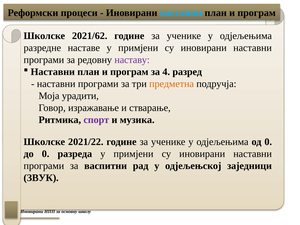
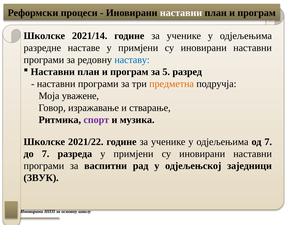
наставни at (181, 13) colour: light blue -> white
2021/62: 2021/62 -> 2021/14
наставу colour: purple -> blue
4: 4 -> 5
урадити: урадити -> уважене
од 0: 0 -> 7
до 0: 0 -> 7
